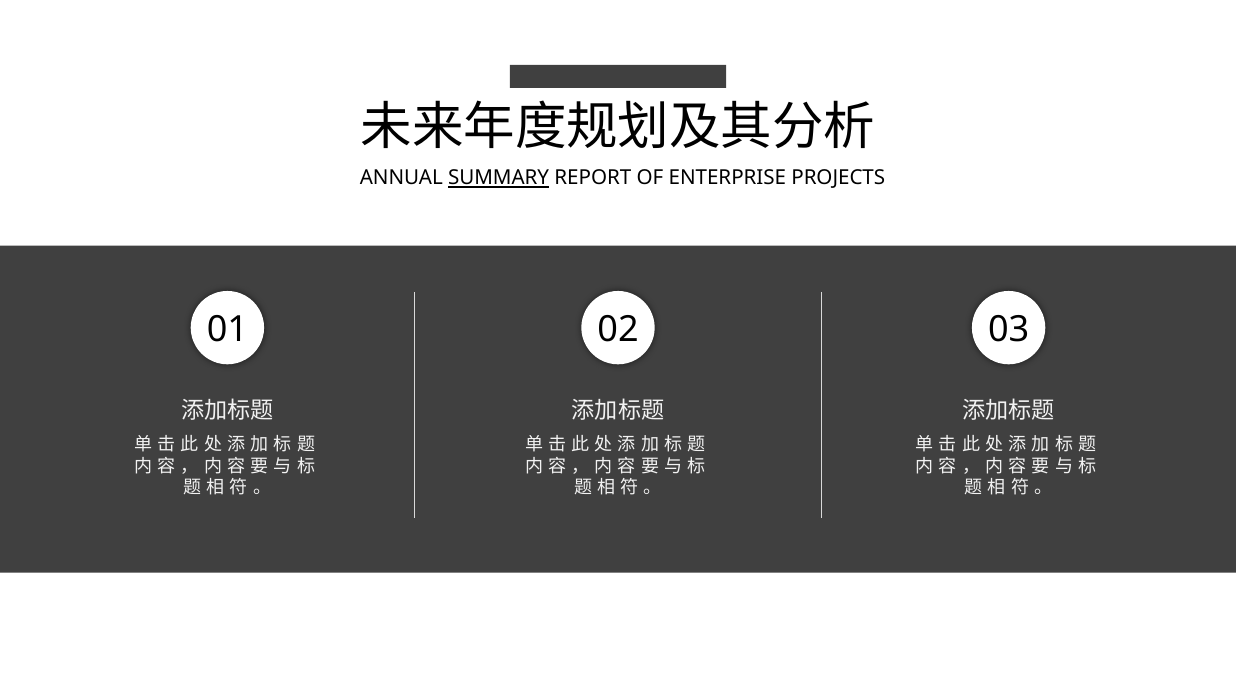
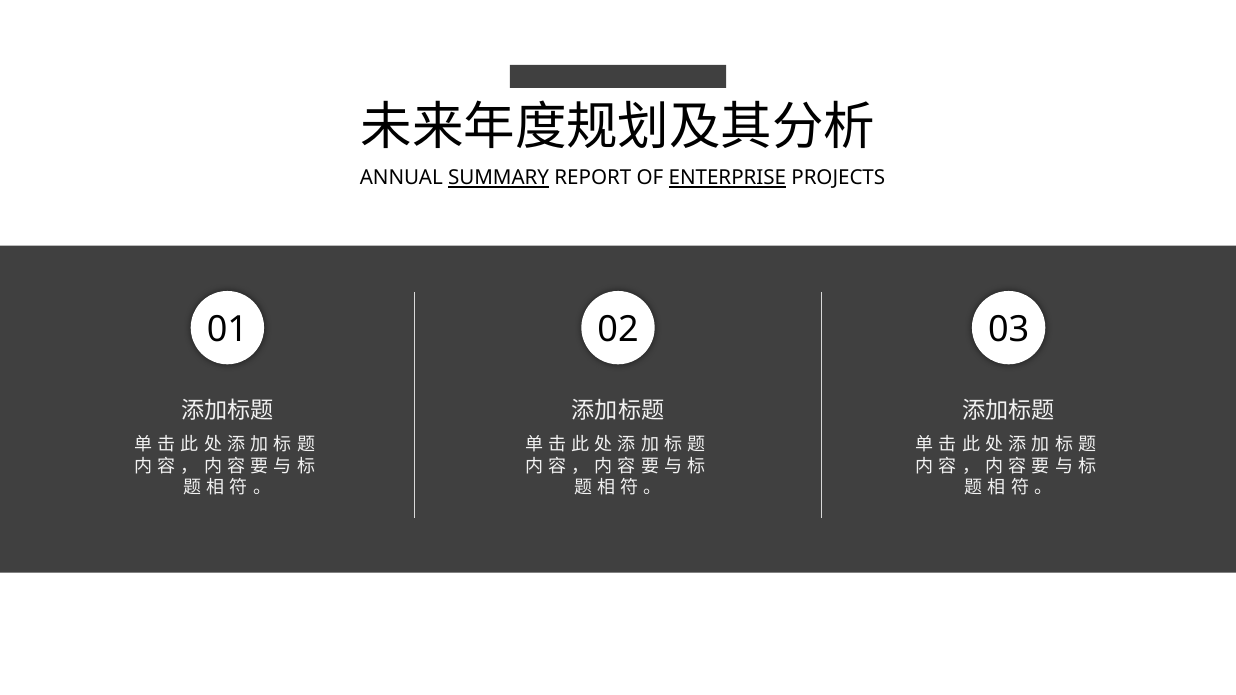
ENTERPRISE underline: none -> present
